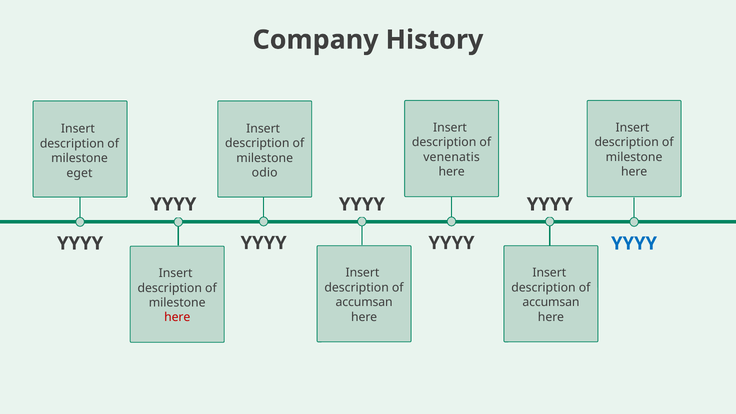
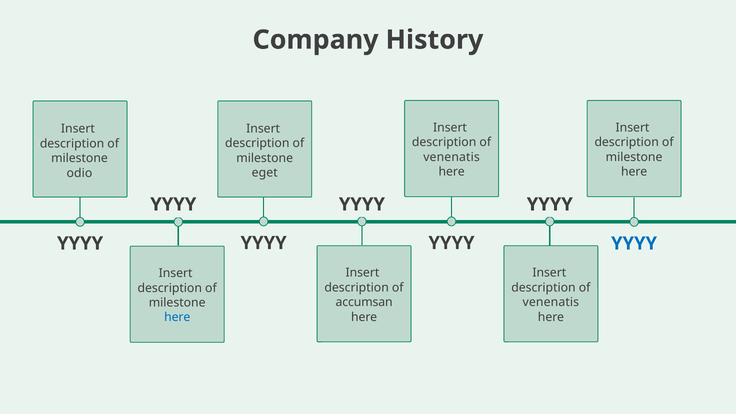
odio: odio -> eget
eget: eget -> odio
accumsan at (551, 302): accumsan -> venenatis
here at (177, 317) colour: red -> blue
